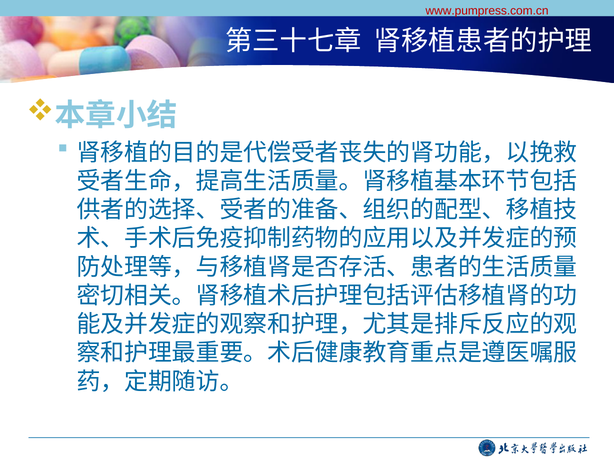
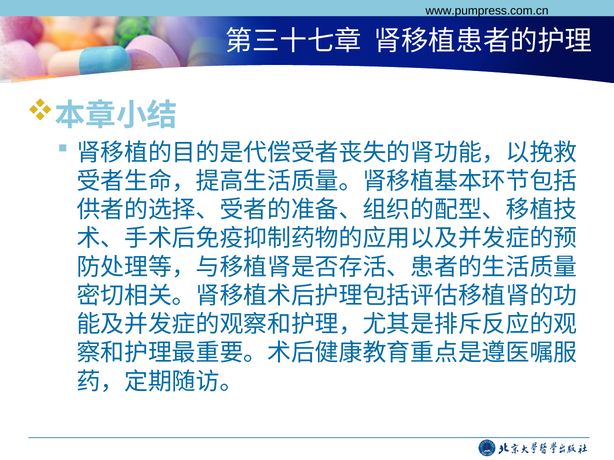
www.pumpress.com.cn colour: red -> black
